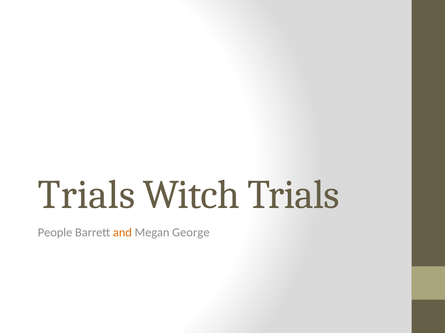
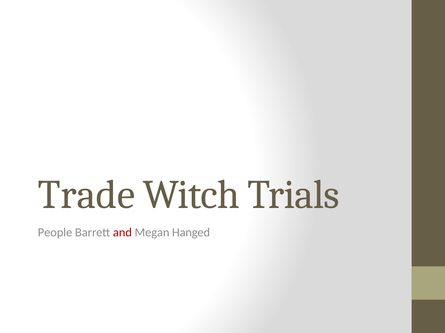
Trials at (86, 195): Trials -> Trade
and colour: orange -> red
George: George -> Hanged
